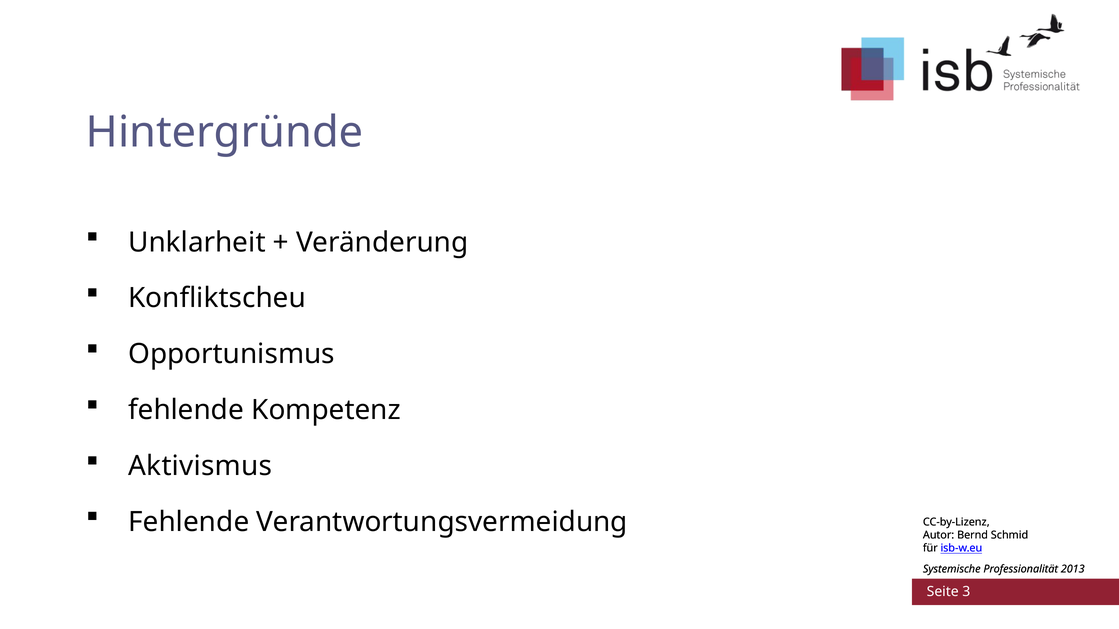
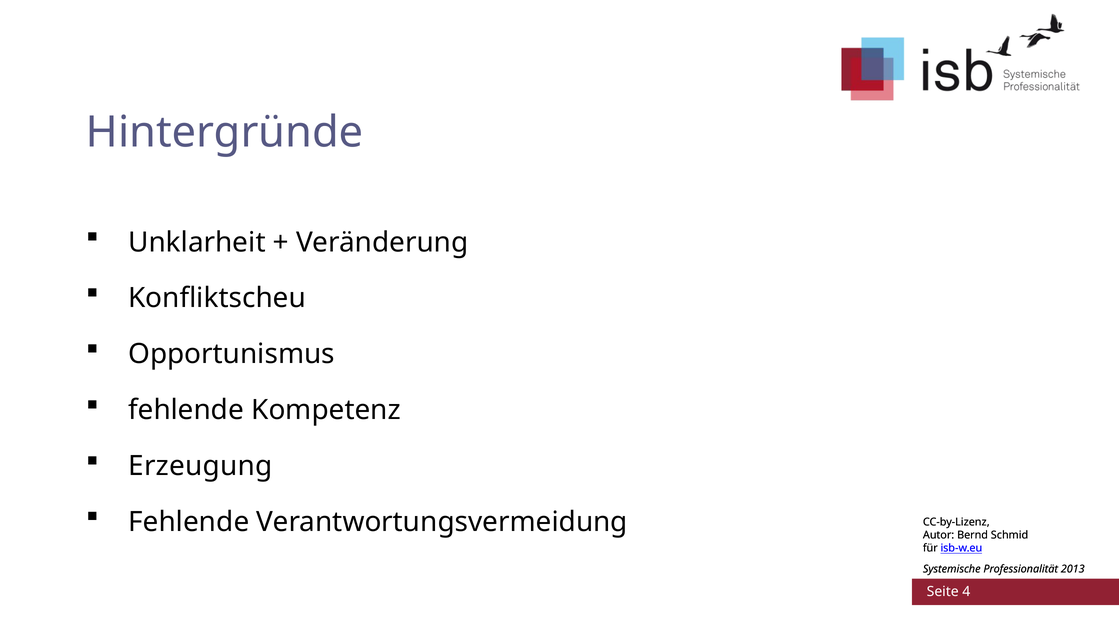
Aktivismus: Aktivismus -> Erzeugung
3: 3 -> 4
